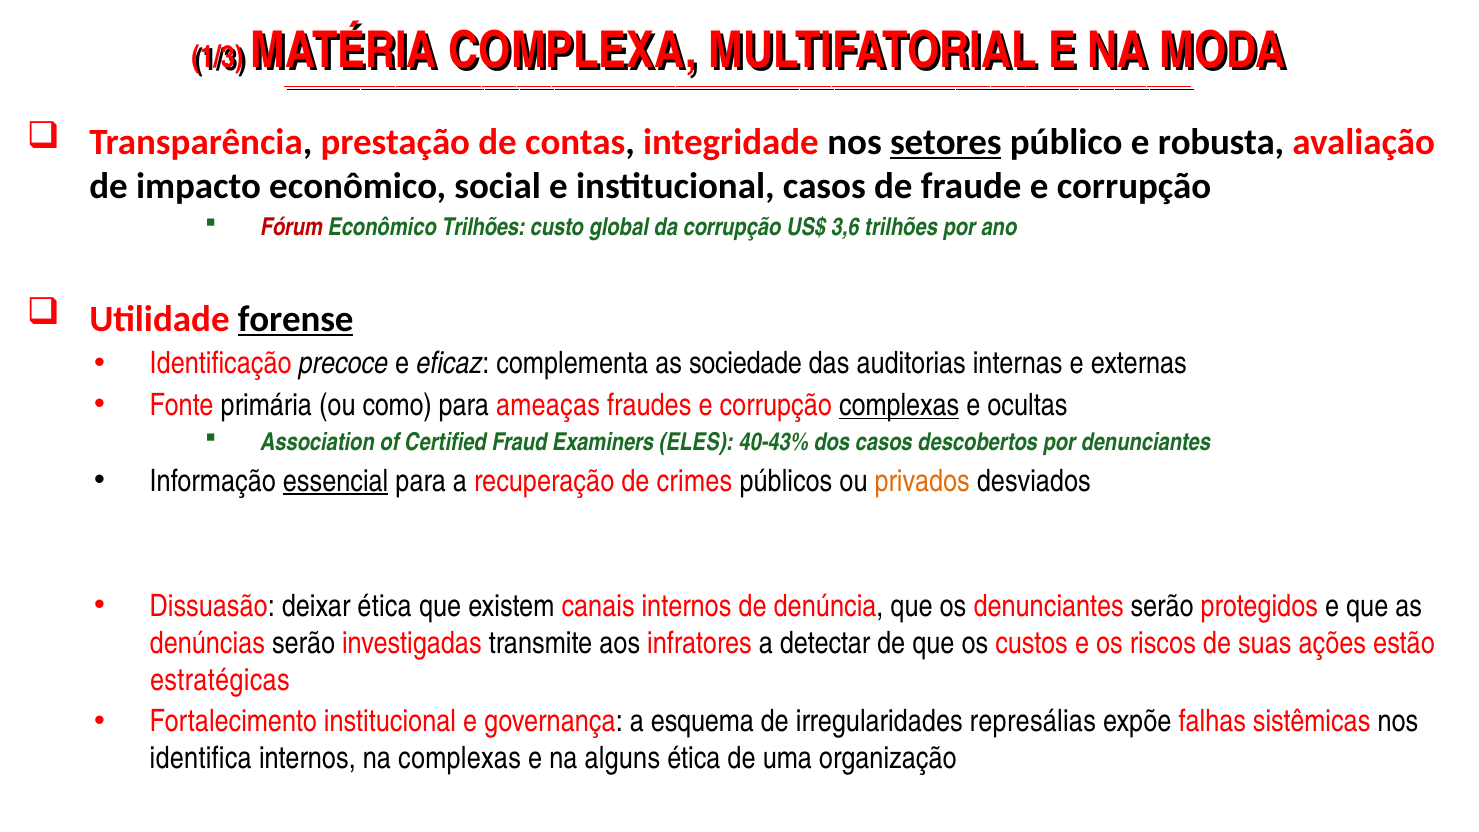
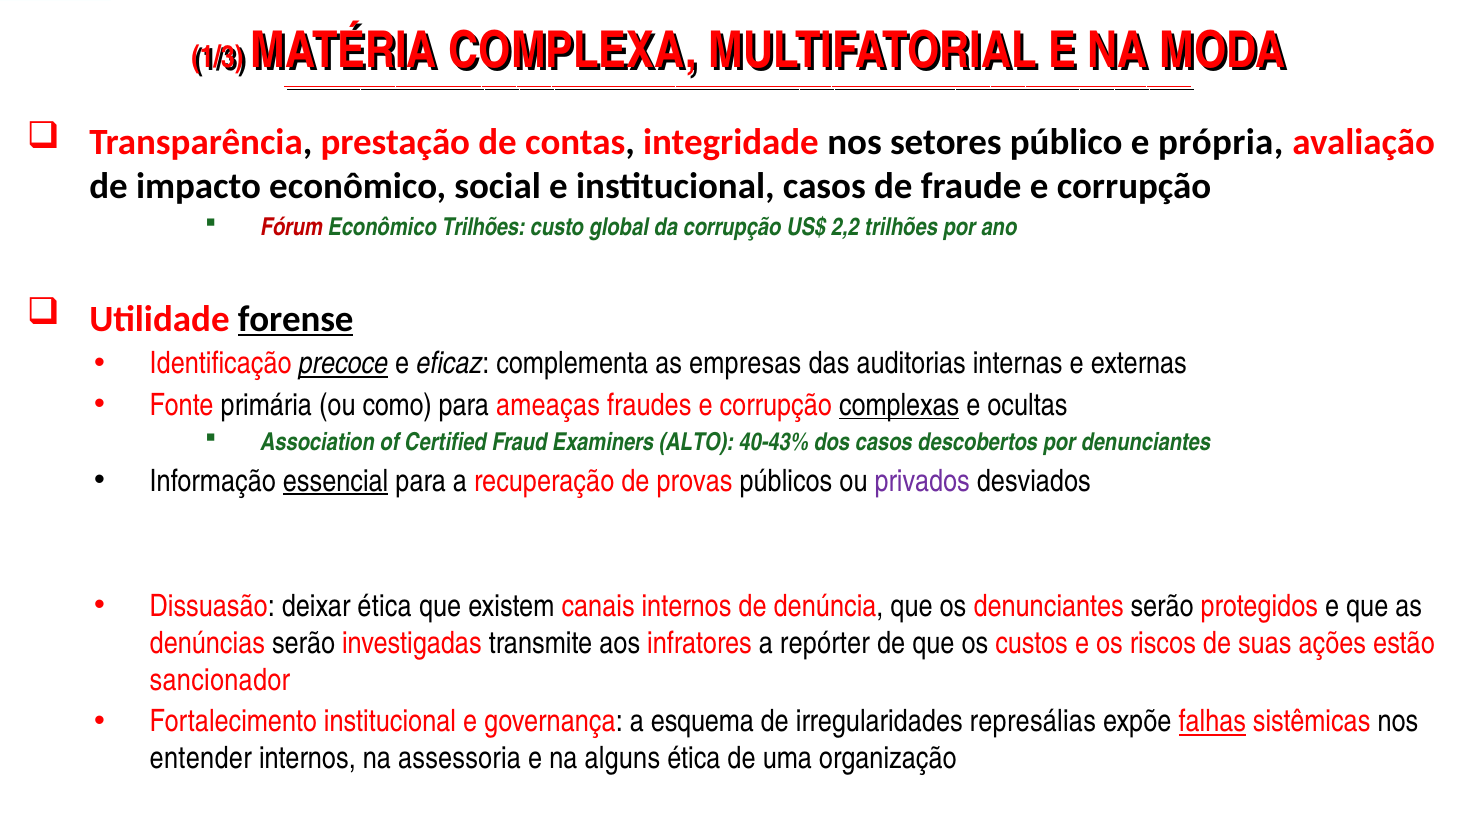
setores underline: present -> none
robusta: robusta -> própria
3,6: 3,6 -> 2,2
precoce underline: none -> present
sociedade: sociedade -> empresas
ELES: ELES -> ALTO
crimes: crimes -> provas
privados colour: orange -> purple
detectar: detectar -> repórter
estratégicas: estratégicas -> sancionador
falhas underline: none -> present
identifica: identifica -> entender
na complexas: complexas -> assessoria
